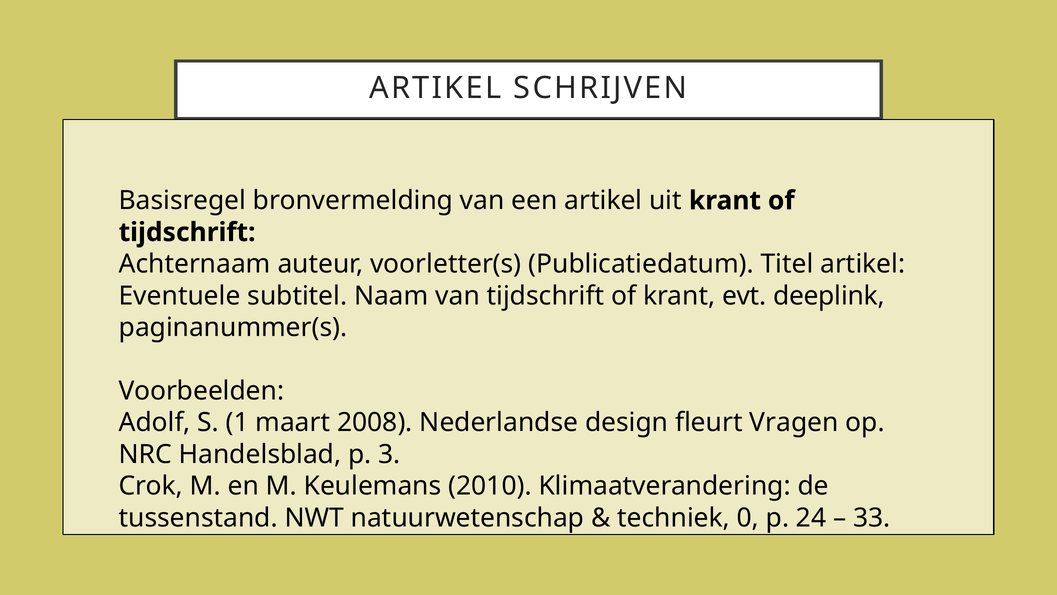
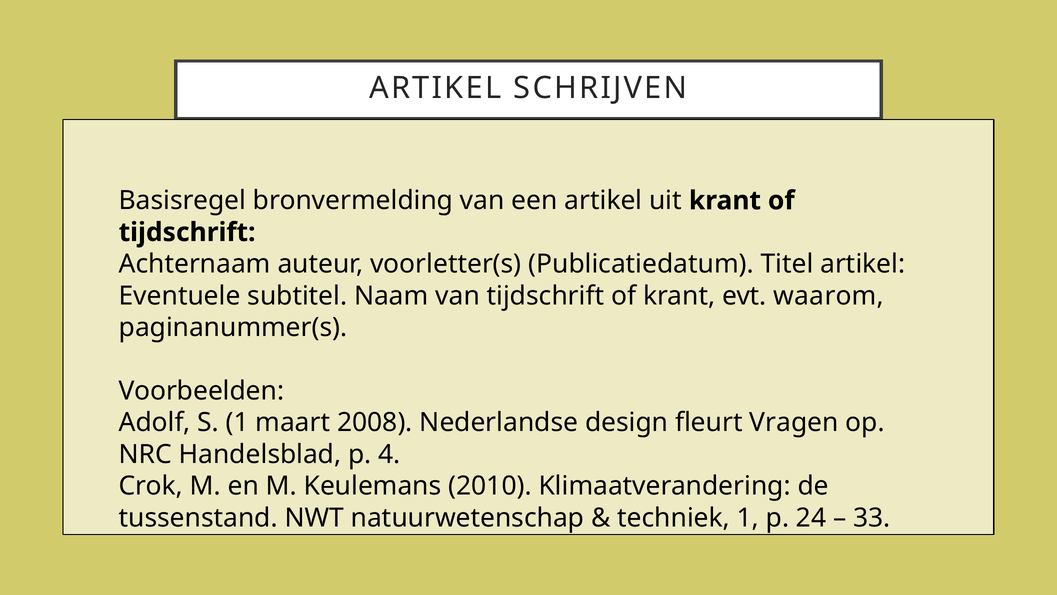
deeplink: deeplink -> waarom
3: 3 -> 4
techniek 0: 0 -> 1
